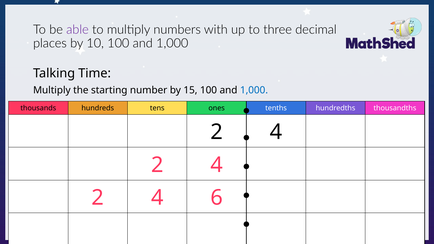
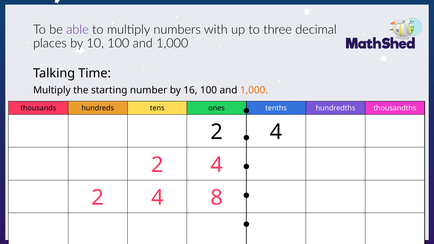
15: 15 -> 16
1,000 at (254, 90) colour: blue -> orange
6: 6 -> 8
